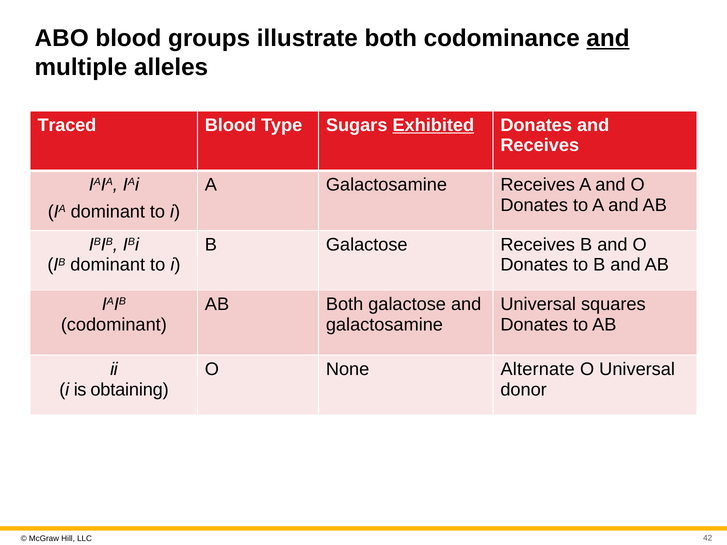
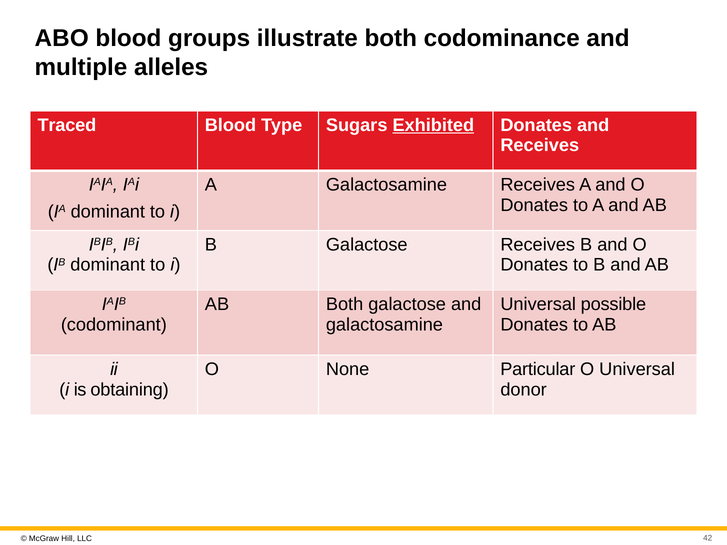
and at (608, 38) underline: present -> none
squares: squares -> possible
Alternate: Alternate -> Particular
